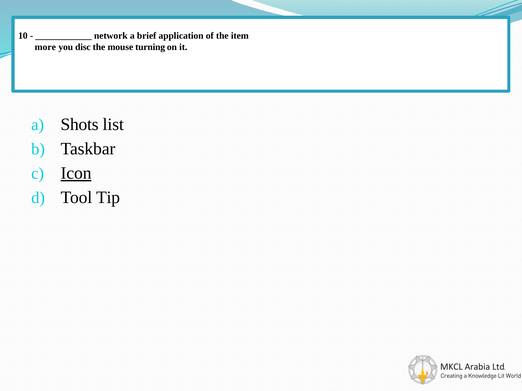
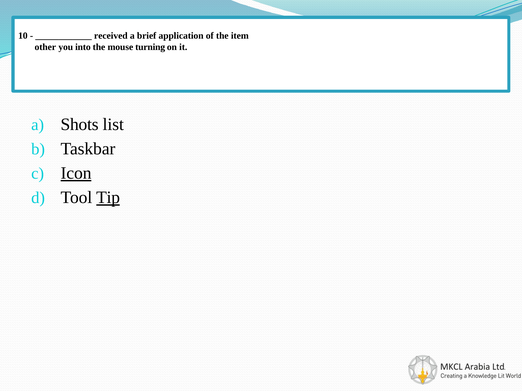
network: network -> received
more: more -> other
disc: disc -> into
Tip underline: none -> present
